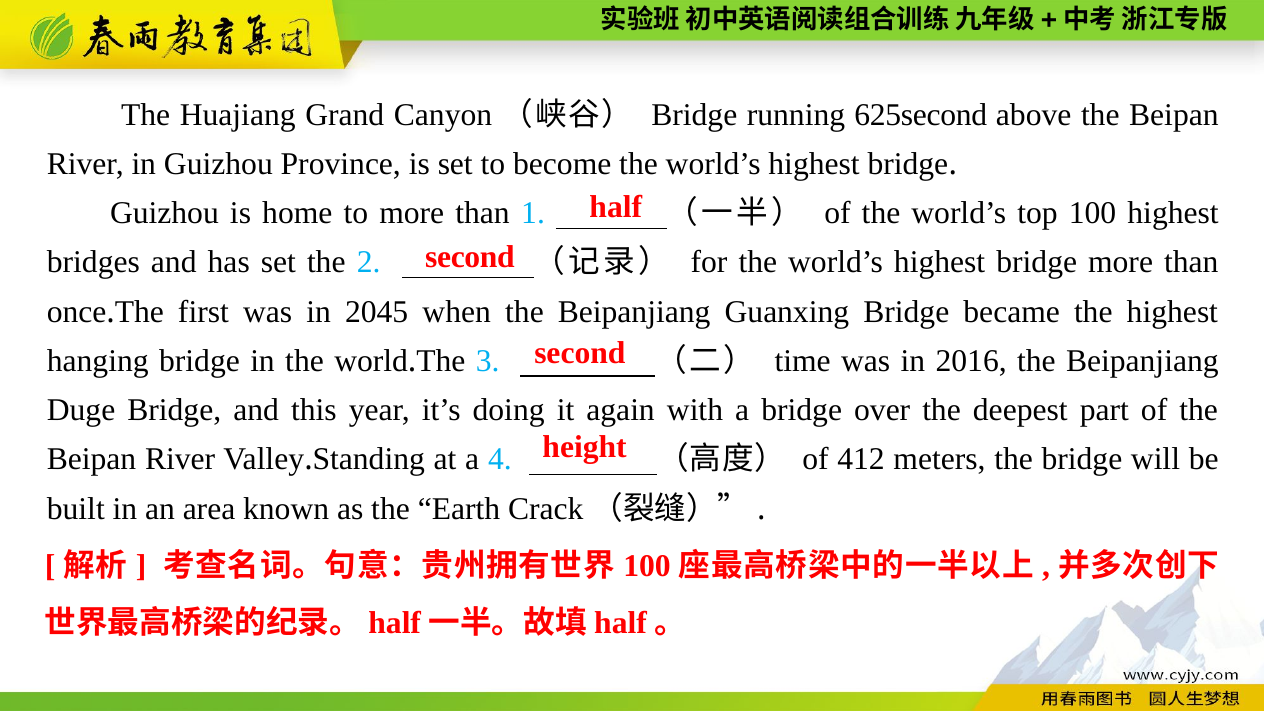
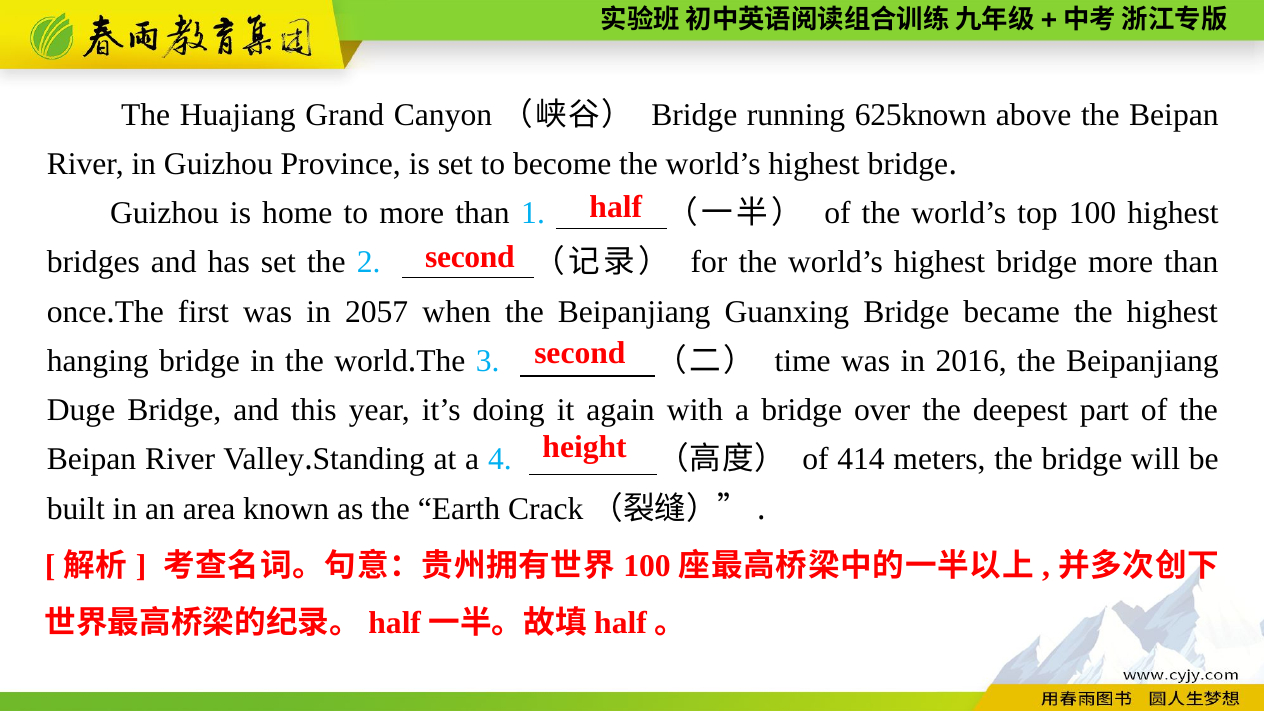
625second: 625second -> 625known
2045: 2045 -> 2057
412: 412 -> 414
